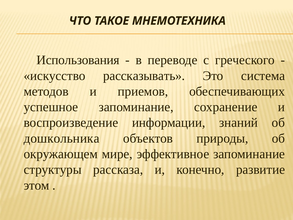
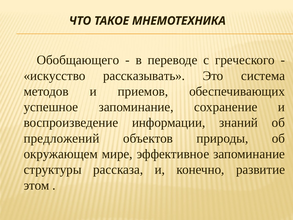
Использования: Использования -> Обобщающего
дошкольника: дошкольника -> предложений
